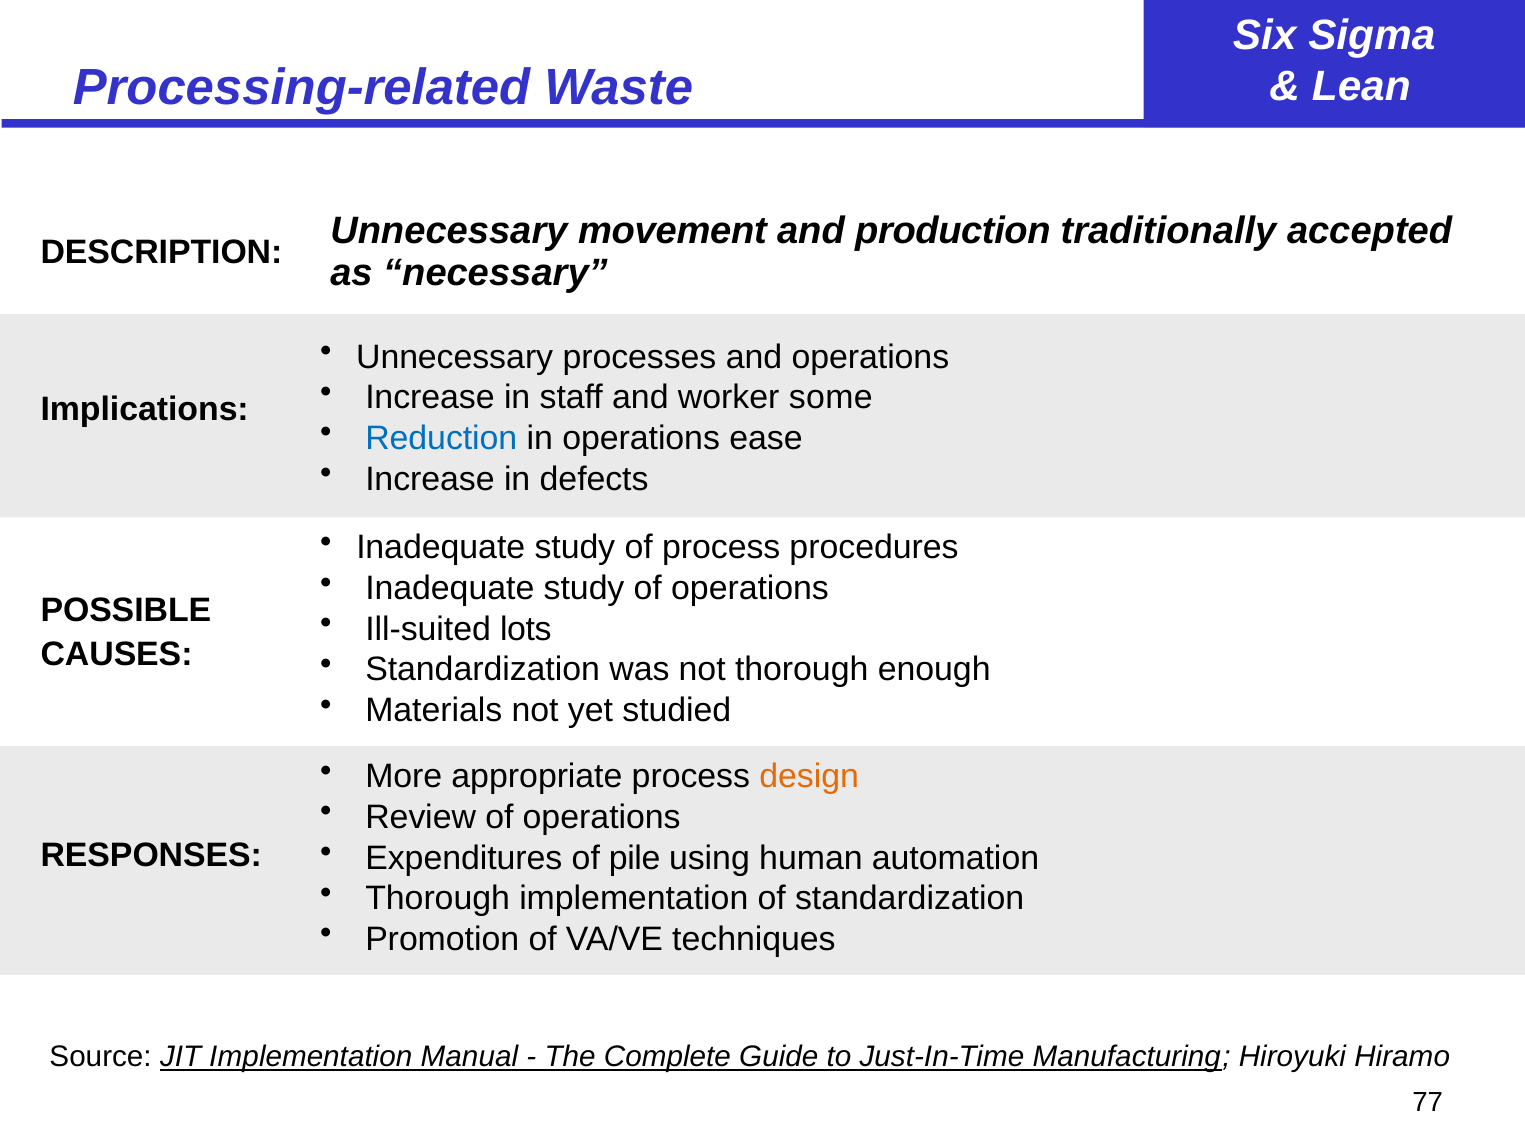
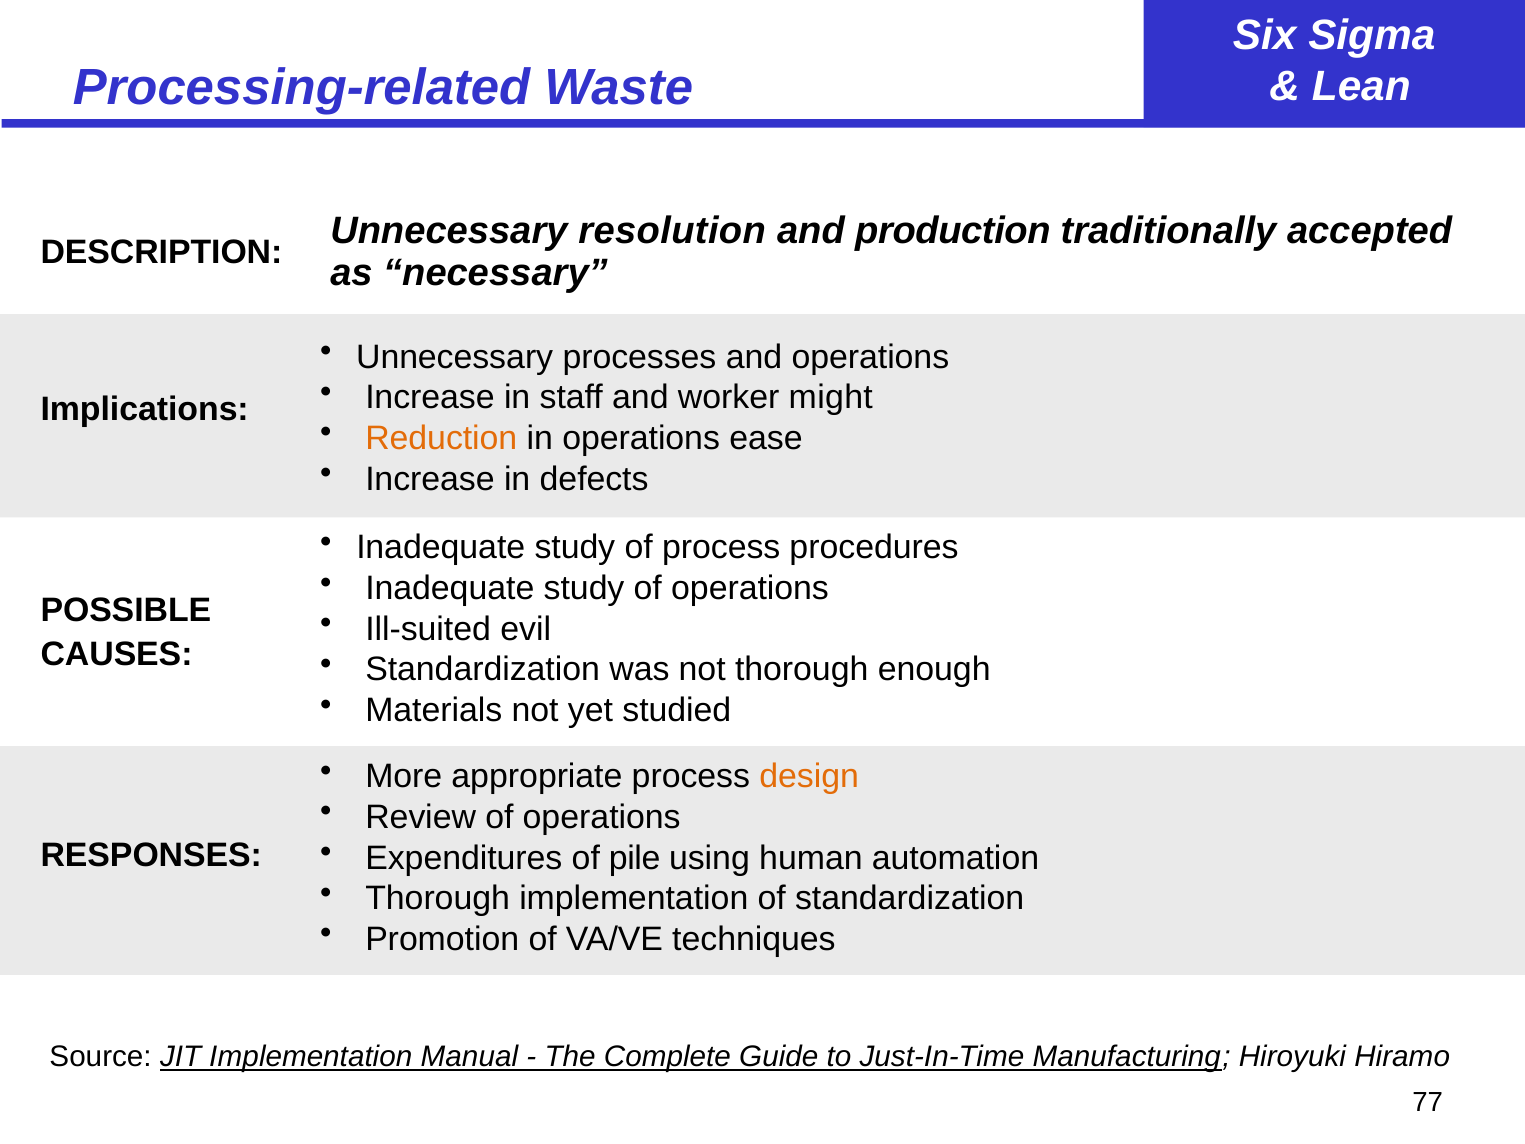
movement: movement -> resolution
some: some -> might
Reduction colour: blue -> orange
lots: lots -> evil
